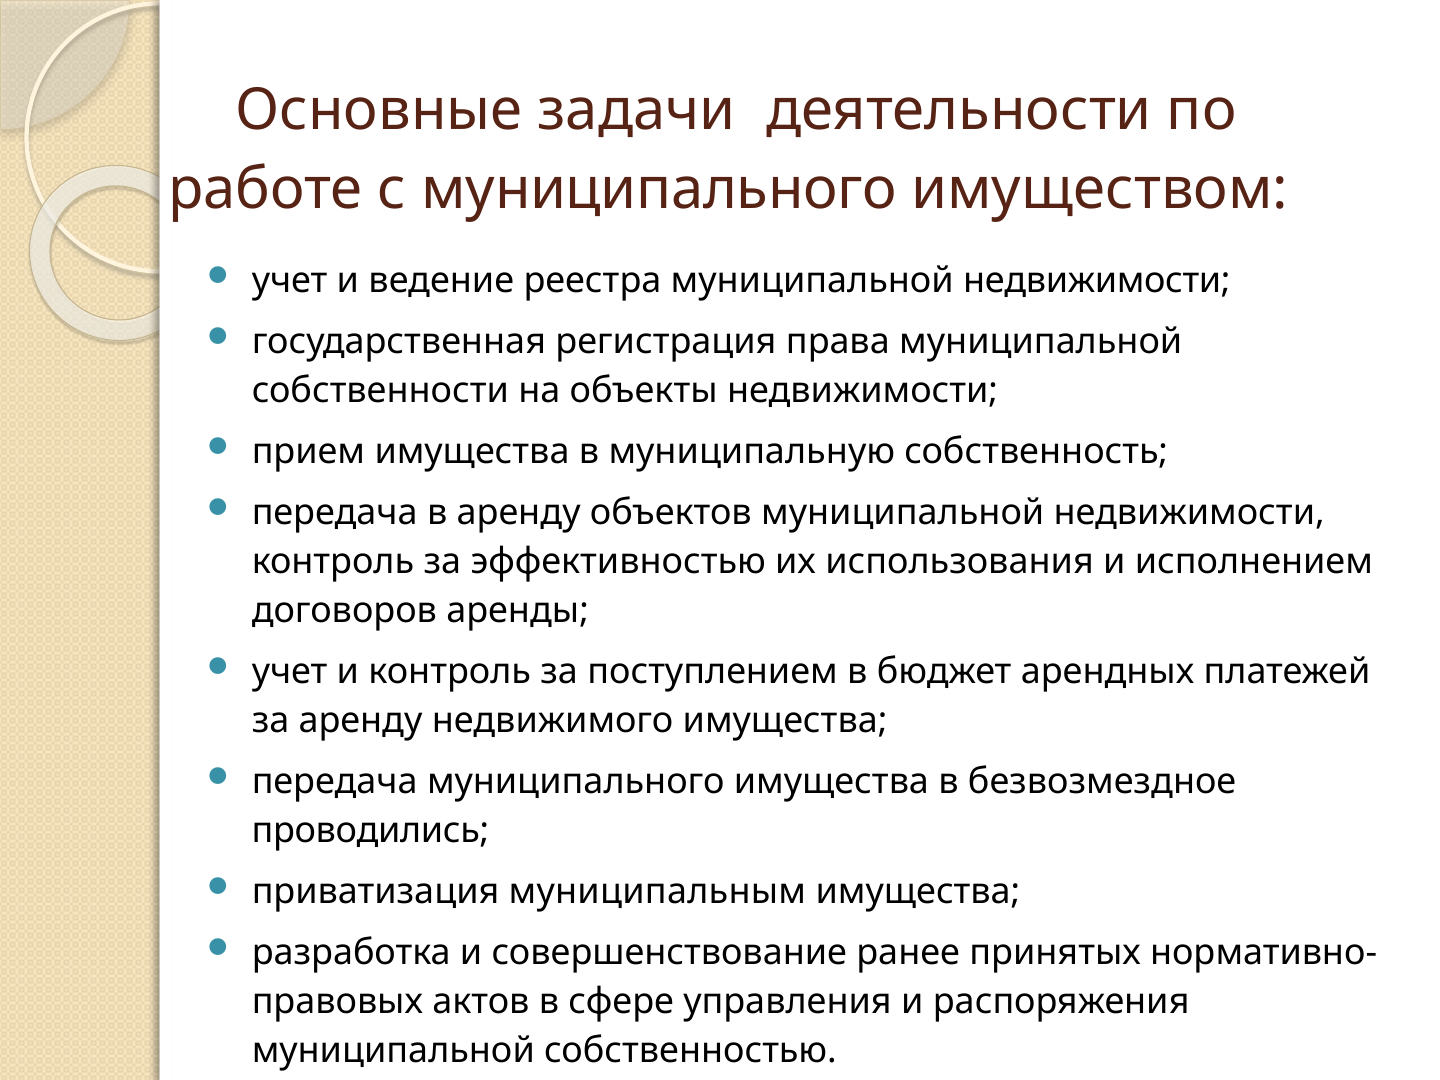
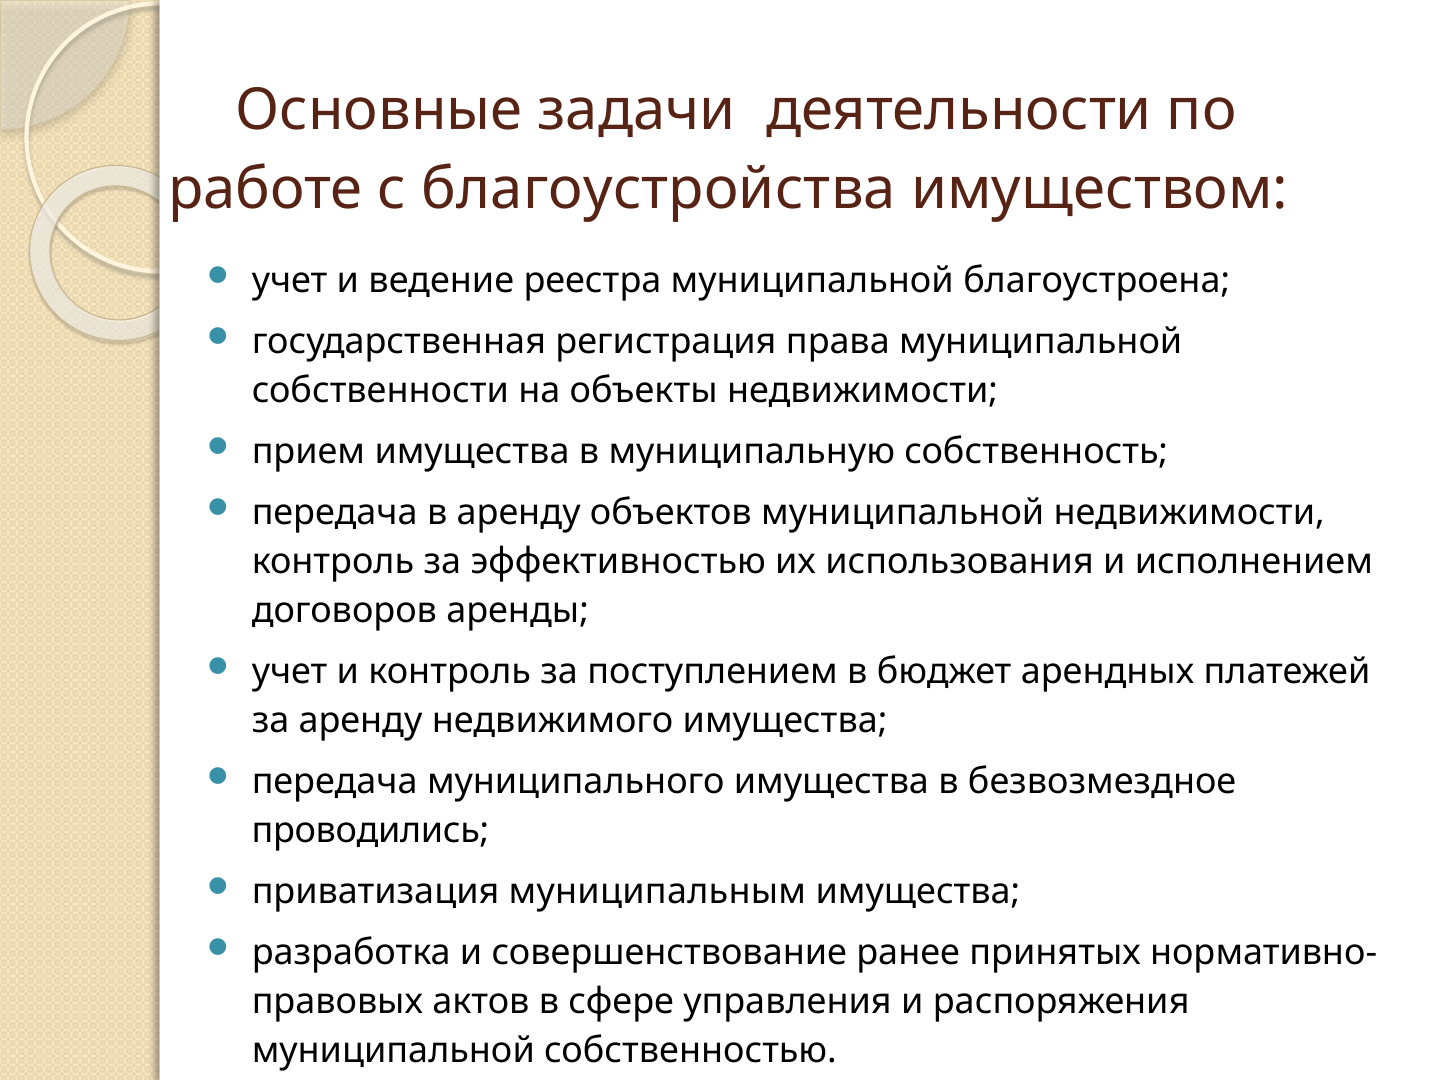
с муниципального: муниципального -> благоустройства
реестра муниципальной недвижимости: недвижимости -> благоустроена
